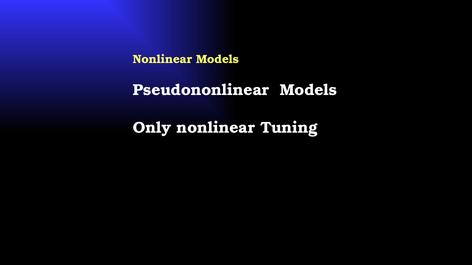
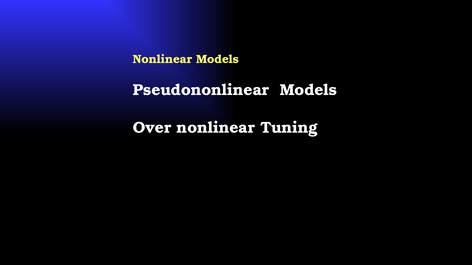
Only: Only -> Over
